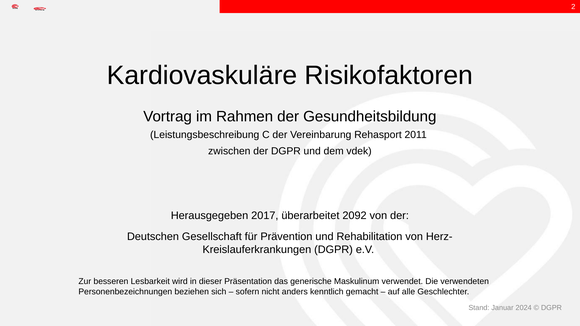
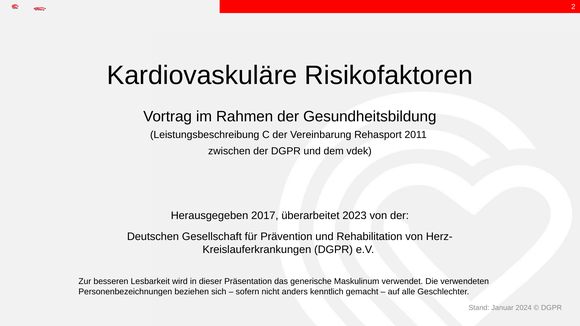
2092: 2092 -> 2023
